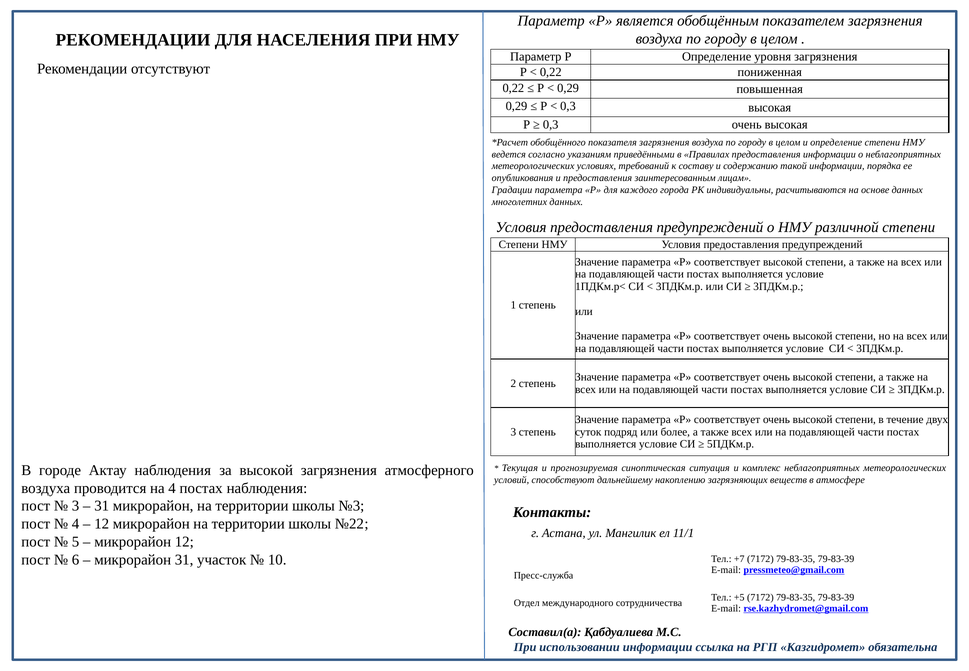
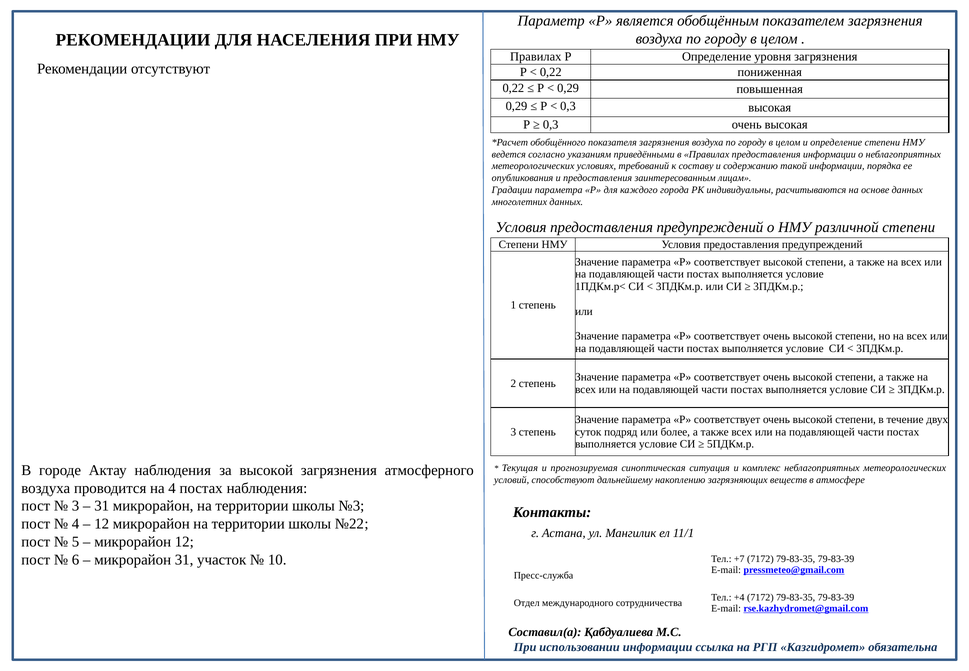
Параметр at (536, 57): Параметр -> Правилах
+5: +5 -> +4
